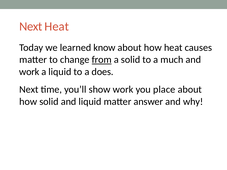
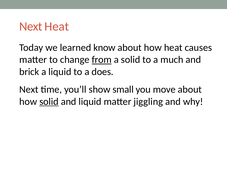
work at (29, 72): work -> brick
show work: work -> small
place: place -> move
solid at (49, 102) underline: none -> present
answer: answer -> jiggling
